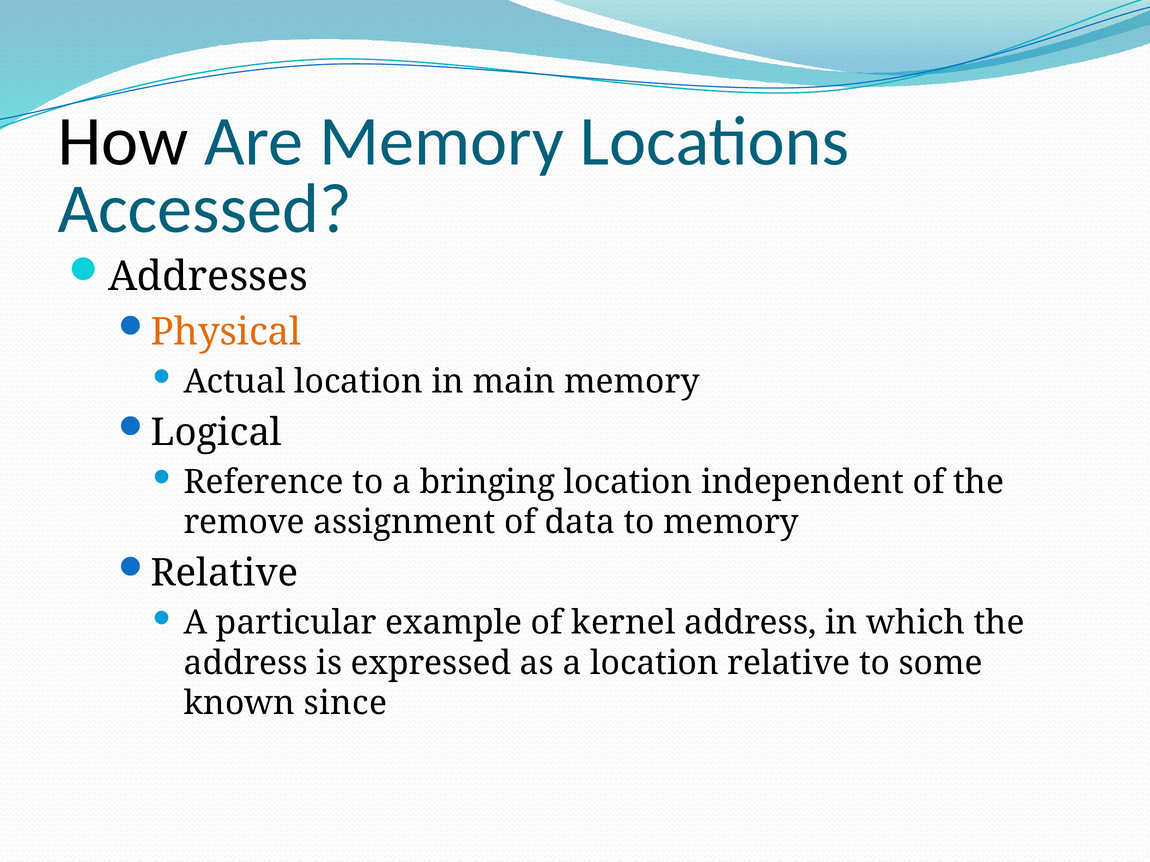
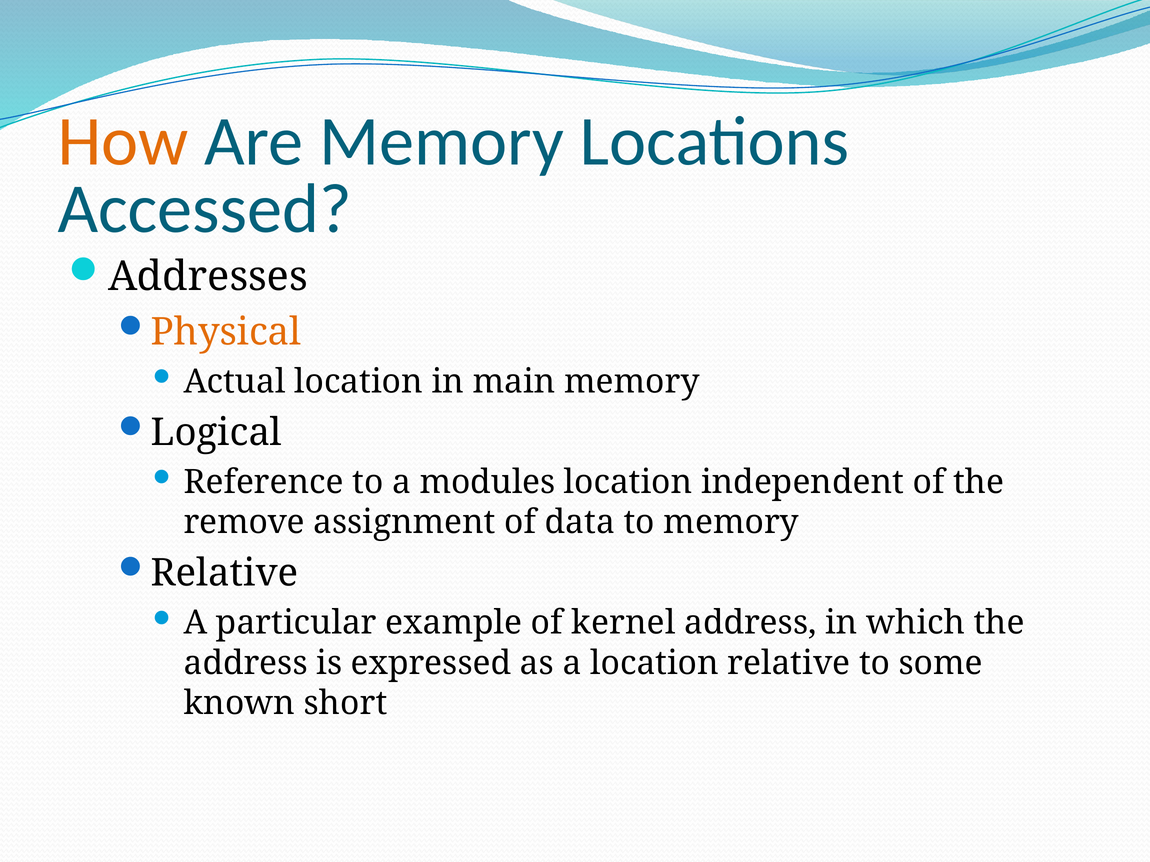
How colour: black -> orange
bringing: bringing -> modules
since: since -> short
